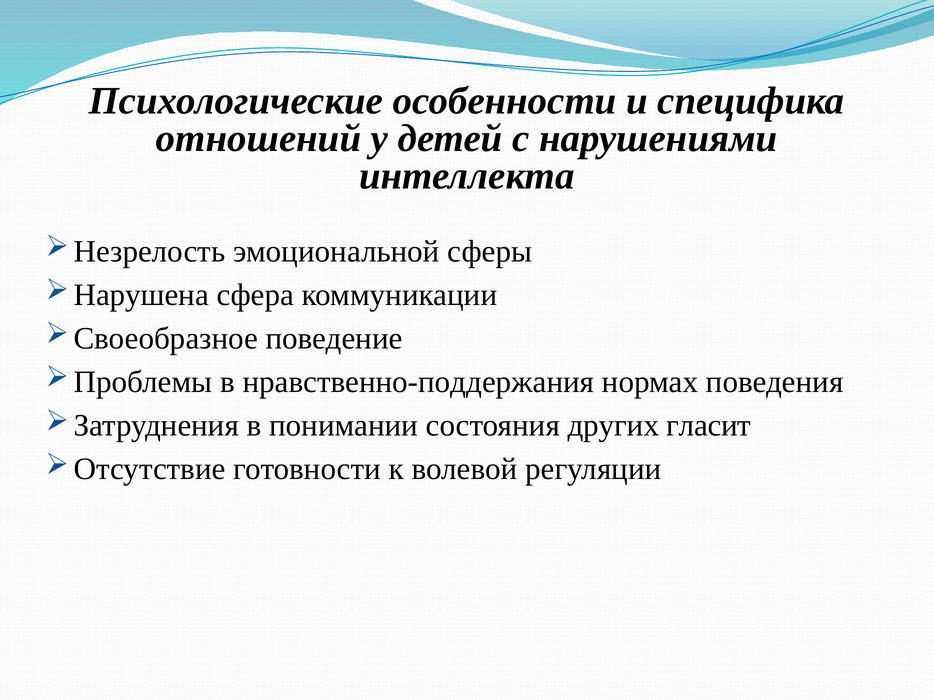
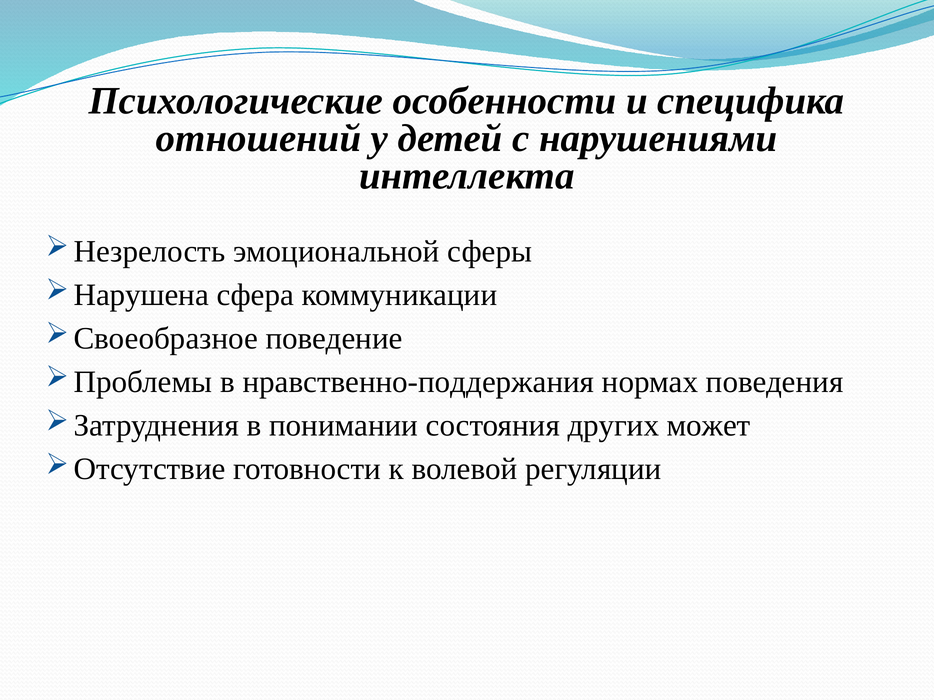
гласит: гласит -> может
